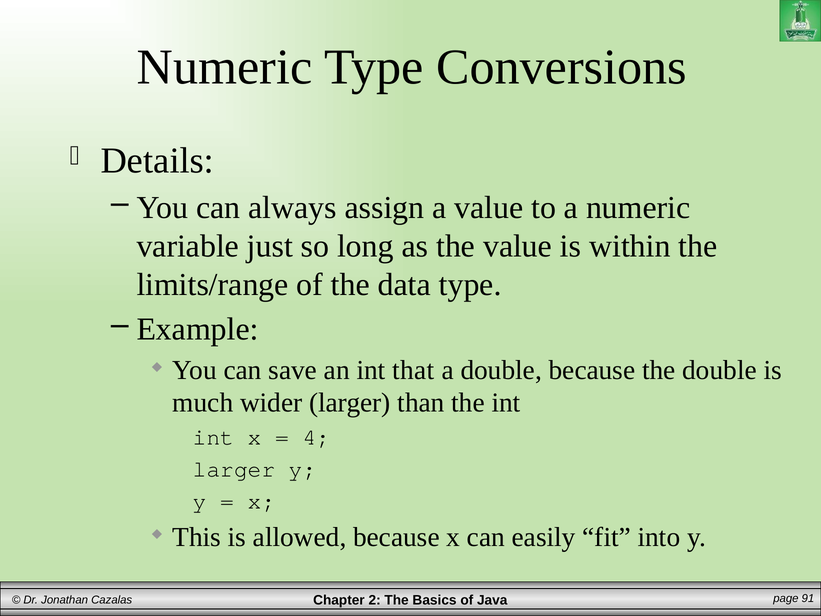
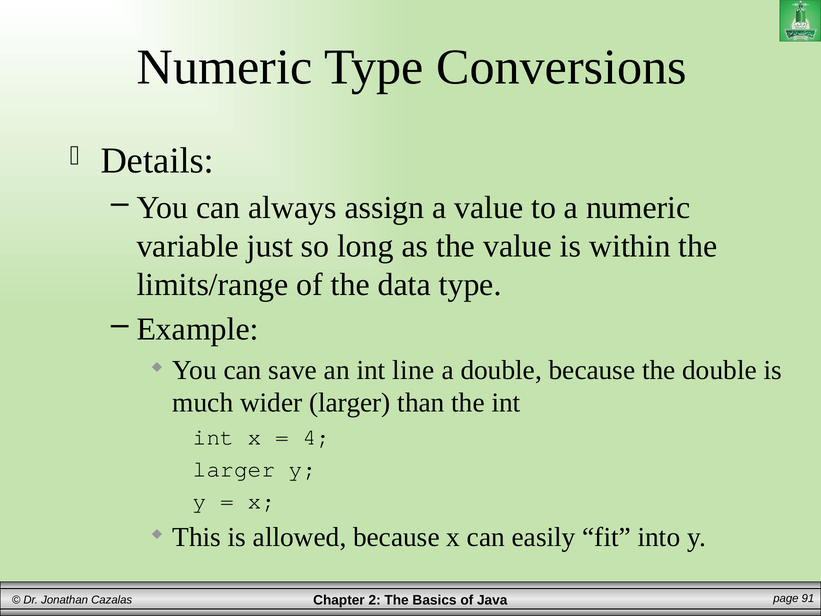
that: that -> line
